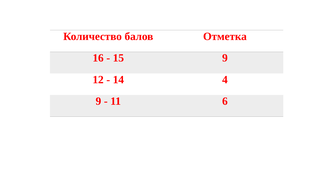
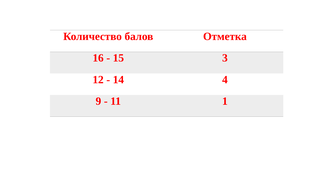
15 9: 9 -> 3
6: 6 -> 1
